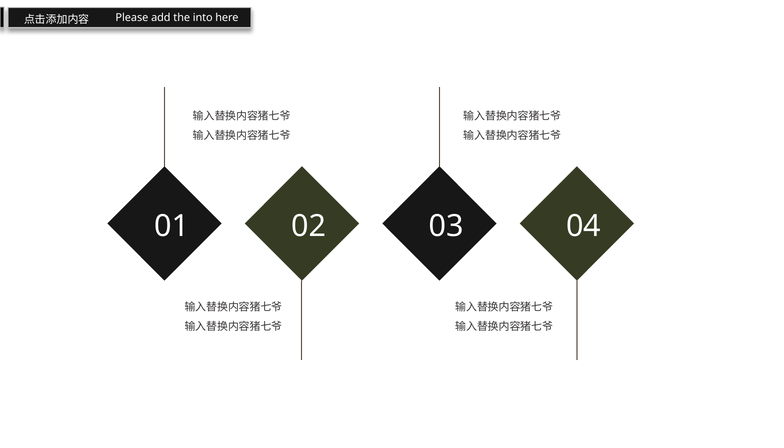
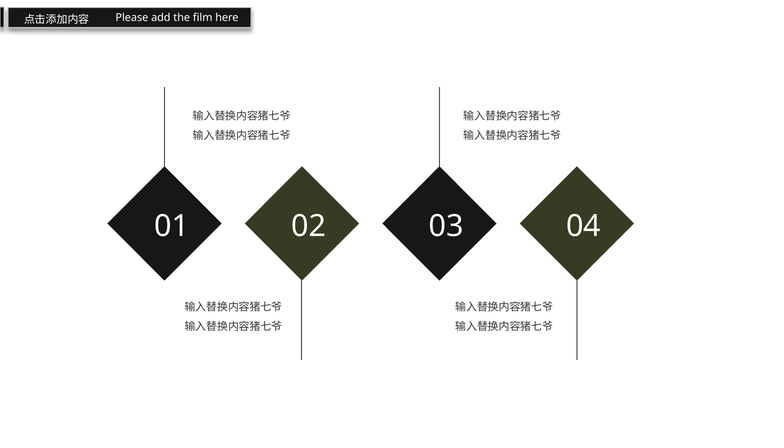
into: into -> film
